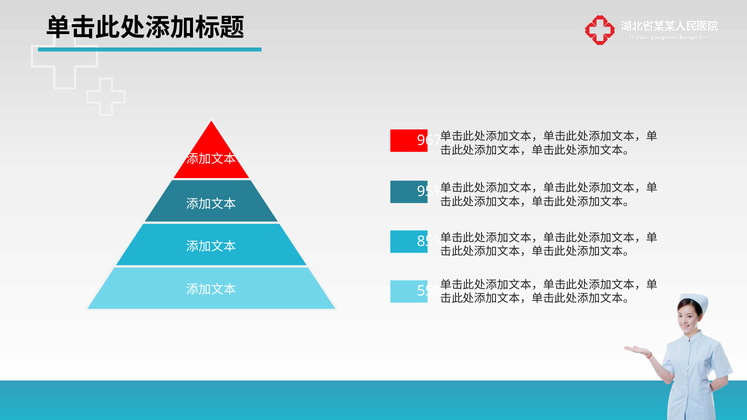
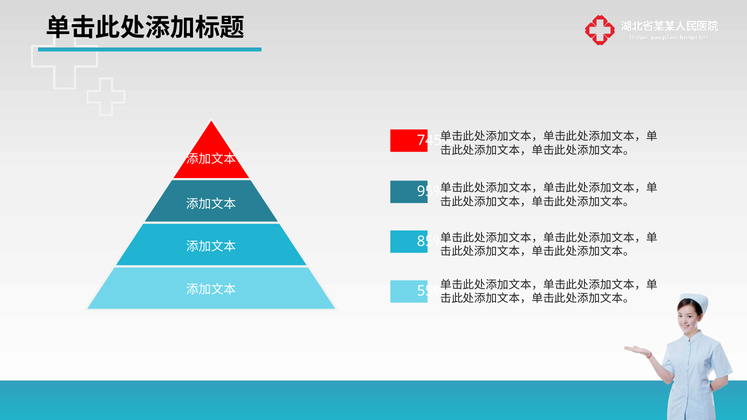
967%: 967% -> 745%
